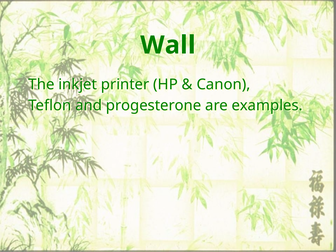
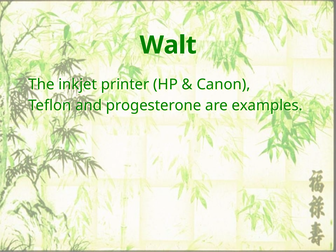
Wall: Wall -> Walt
